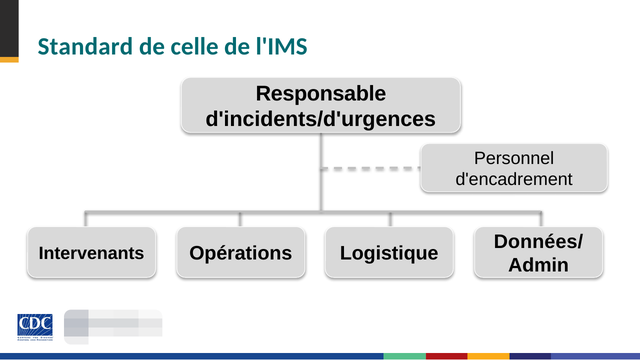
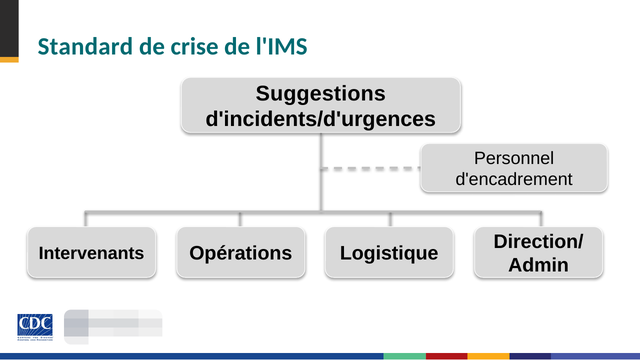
celle: celle -> crise
Responsable: Responsable -> Suggestions
Données/: Données/ -> Direction/
